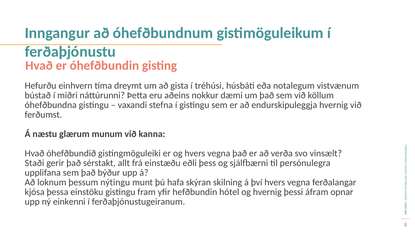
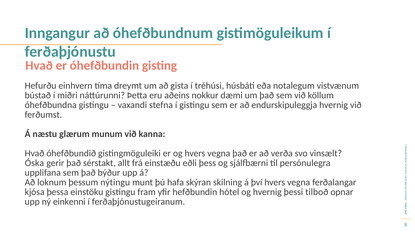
Staði: Staði -> Óska
áfram: áfram -> tilboð
